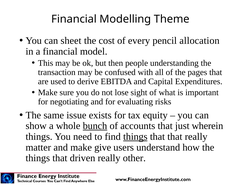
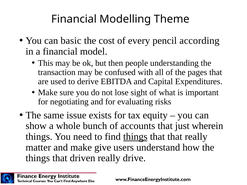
sheet: sheet -> basic
allocation: allocation -> according
bunch underline: present -> none
other: other -> drive
